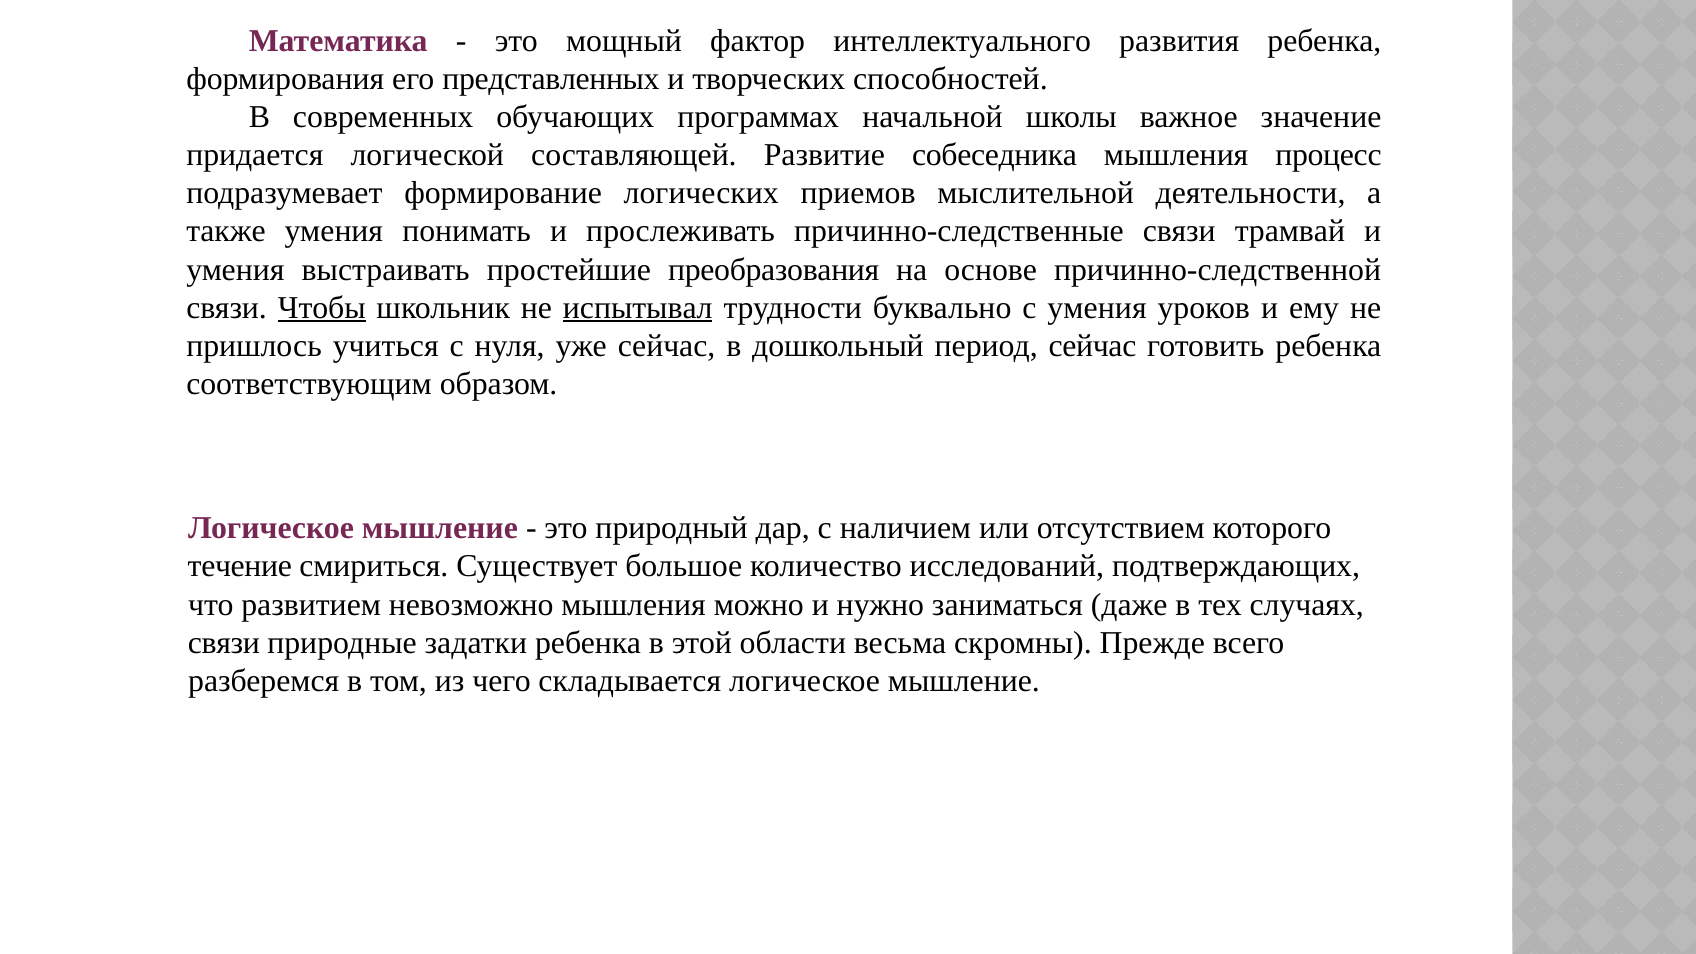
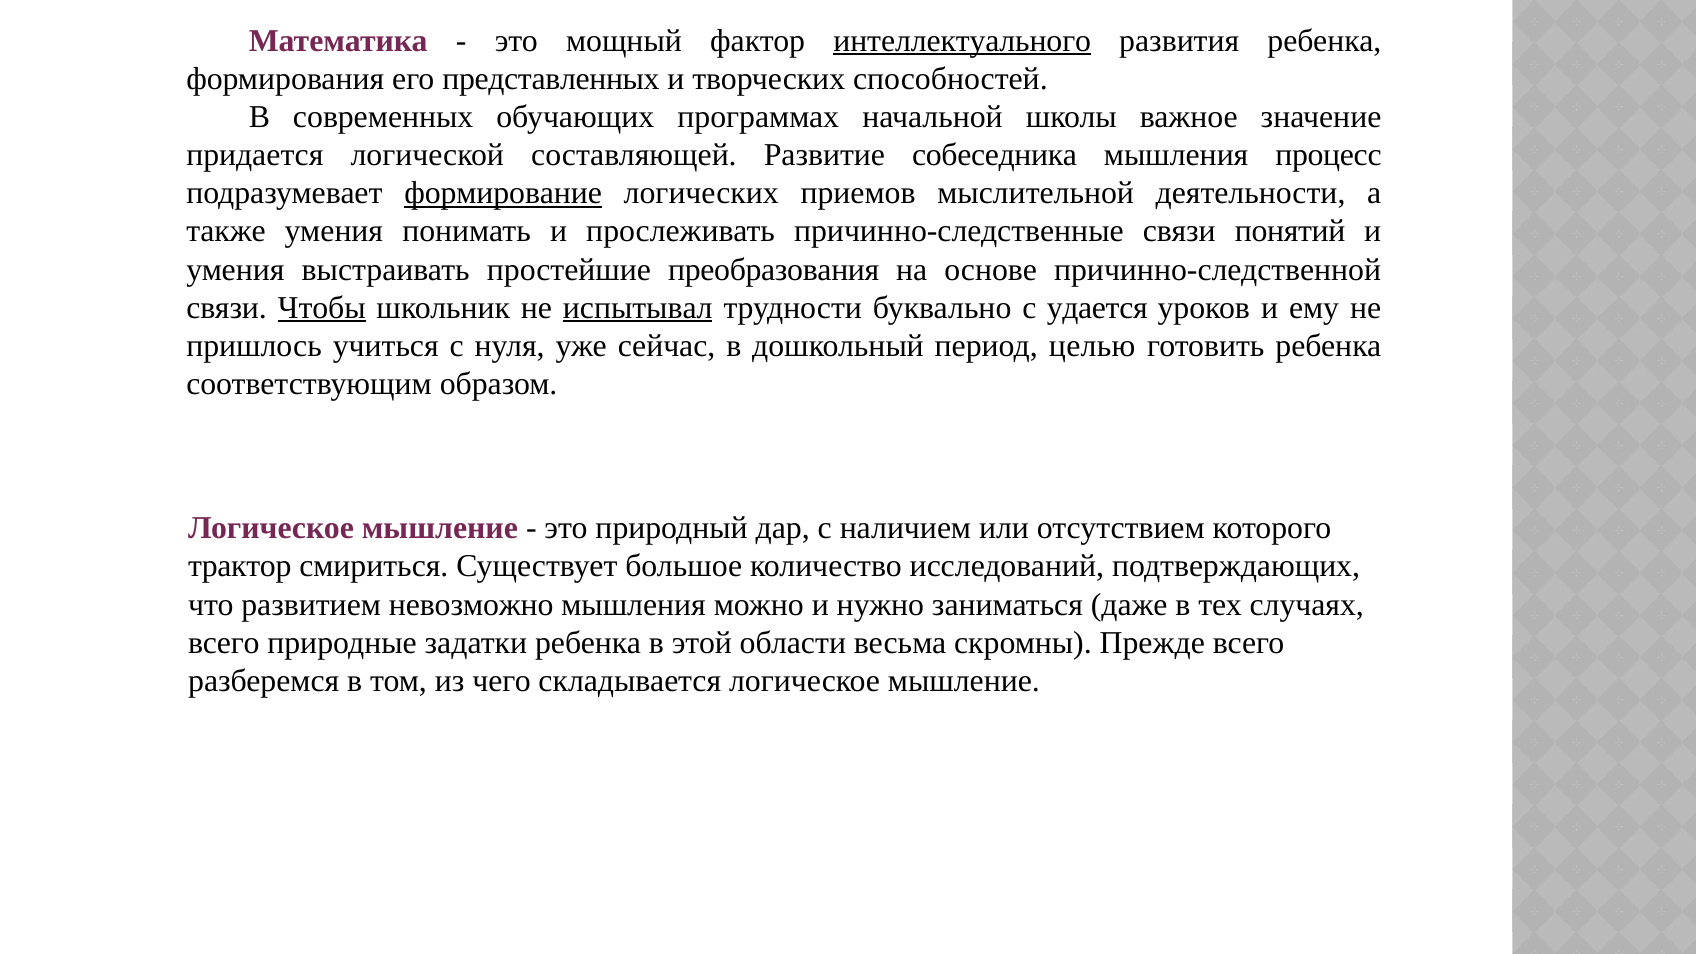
интеллектуального underline: none -> present
формирование underline: none -> present
трамвай: трамвай -> понятий
с умения: умения -> удается
период сейчас: сейчас -> целью
течение: течение -> трактор
связи at (224, 643): связи -> всего
